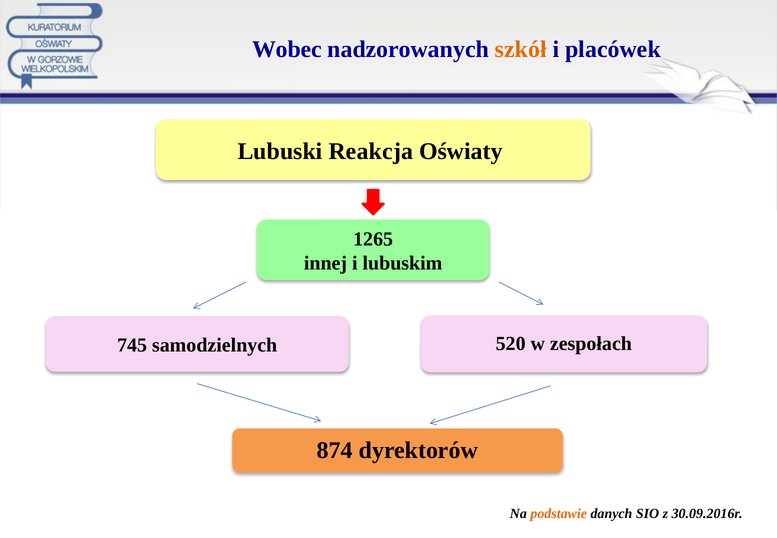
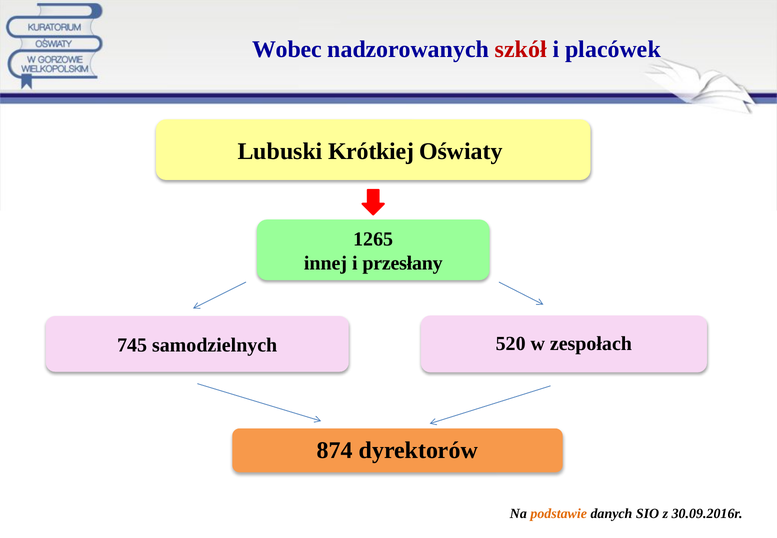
szkół colour: orange -> red
Reakcja: Reakcja -> Krótkiej
lubuskim: lubuskim -> przesłany
